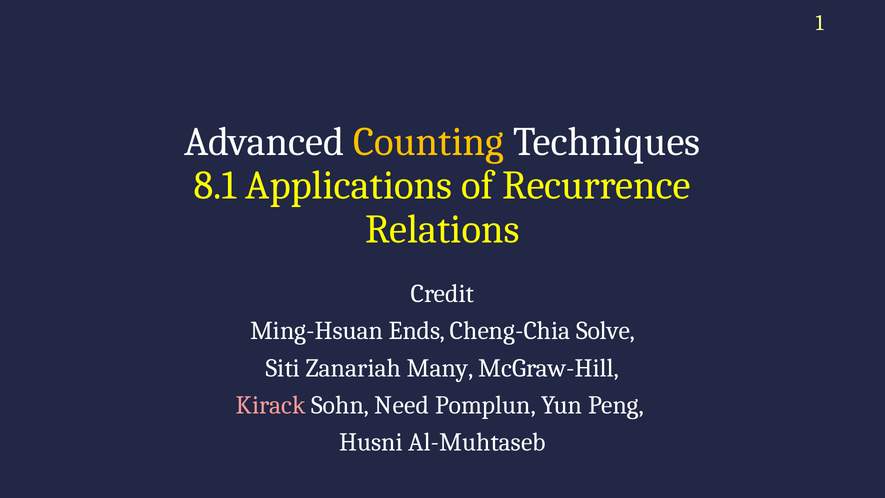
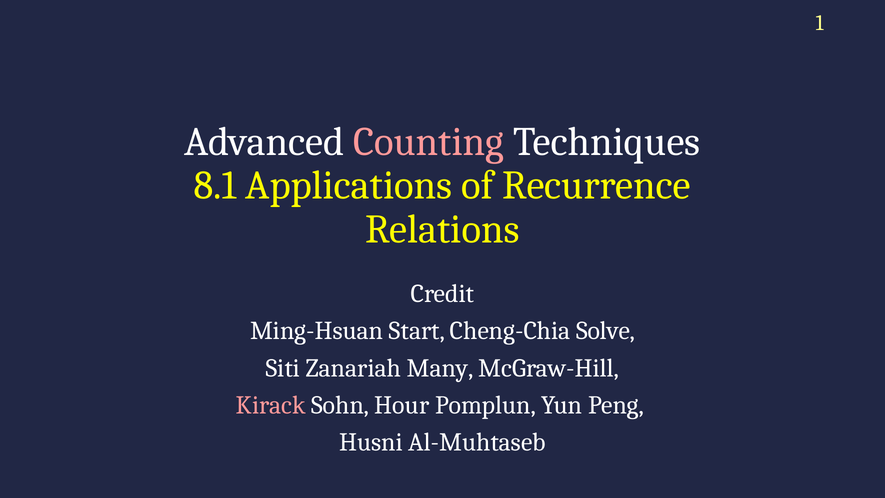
Counting colour: yellow -> pink
Ends: Ends -> Start
Need: Need -> Hour
